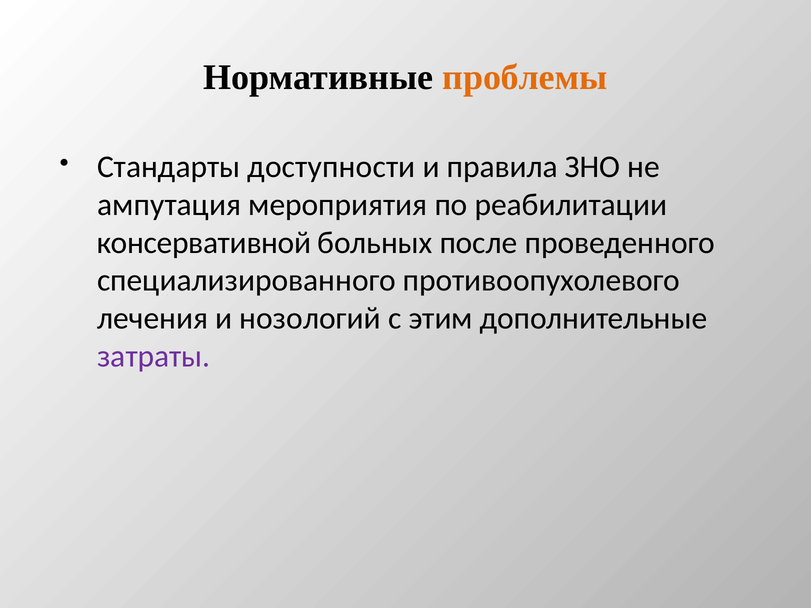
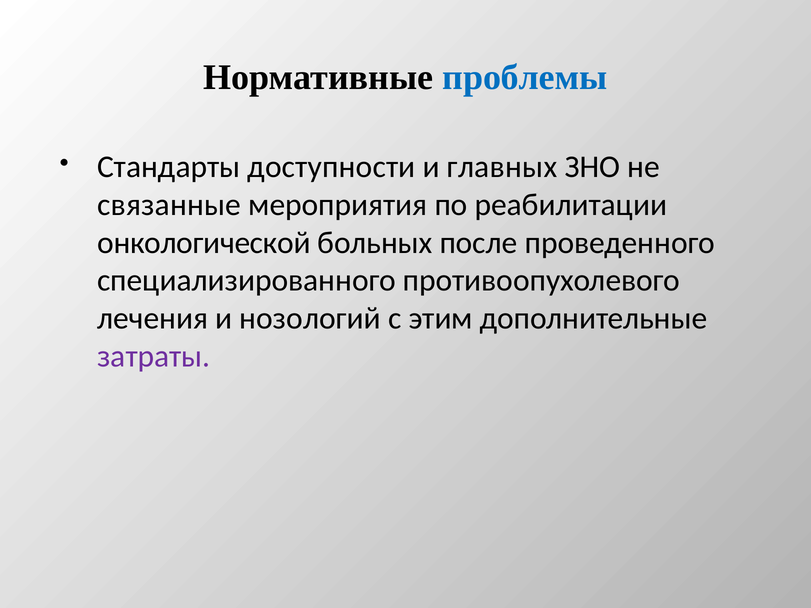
проблемы colour: orange -> blue
правила: правила -> главных
ампутация: ампутация -> связанные
консервативной: консервативной -> онкологической
